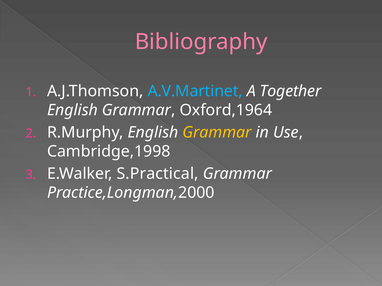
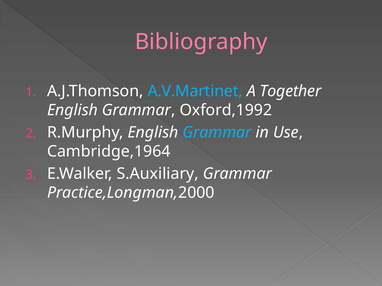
Oxford,1964: Oxford,1964 -> Oxford,1992
Grammar at (217, 133) colour: yellow -> light blue
Cambridge,1998: Cambridge,1998 -> Cambridge,1964
S.Practical: S.Practical -> S.Auxiliary
